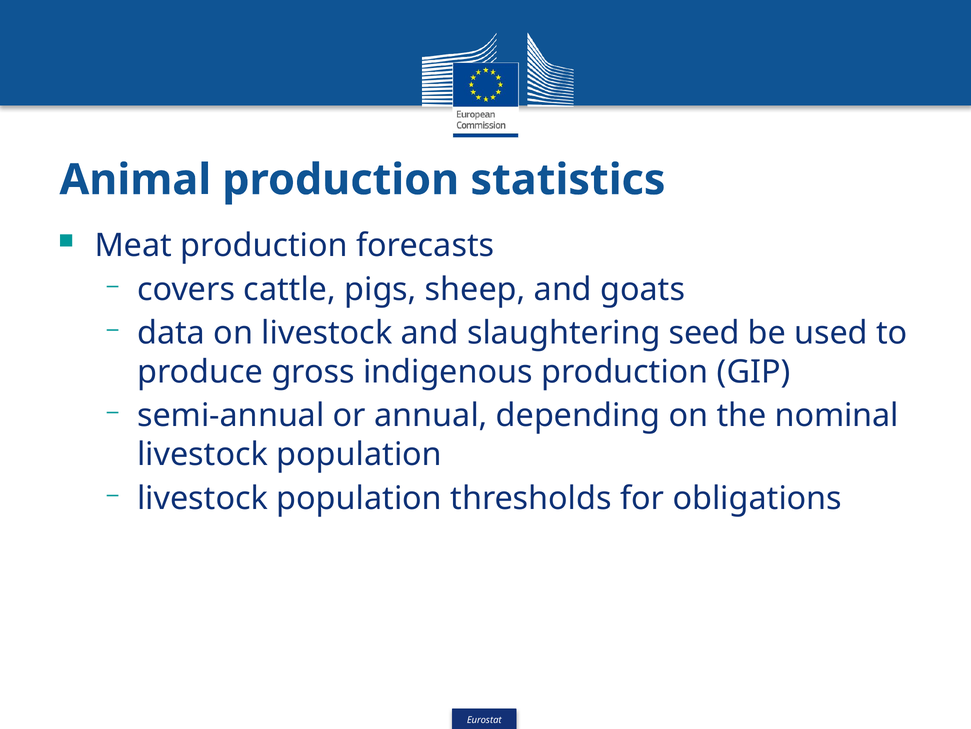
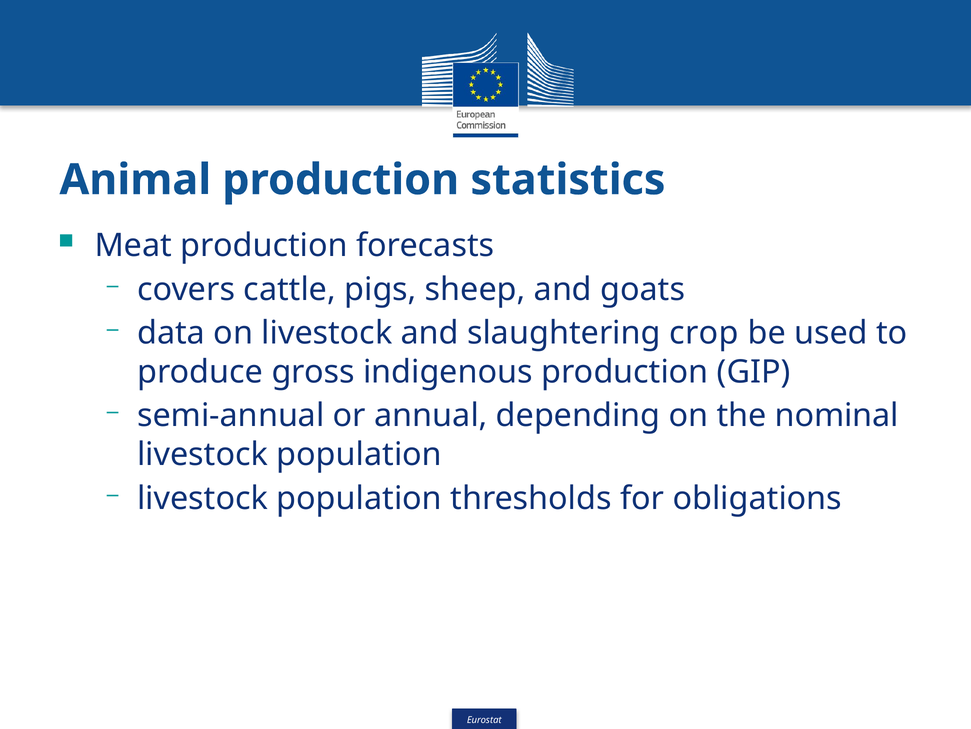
seed: seed -> crop
